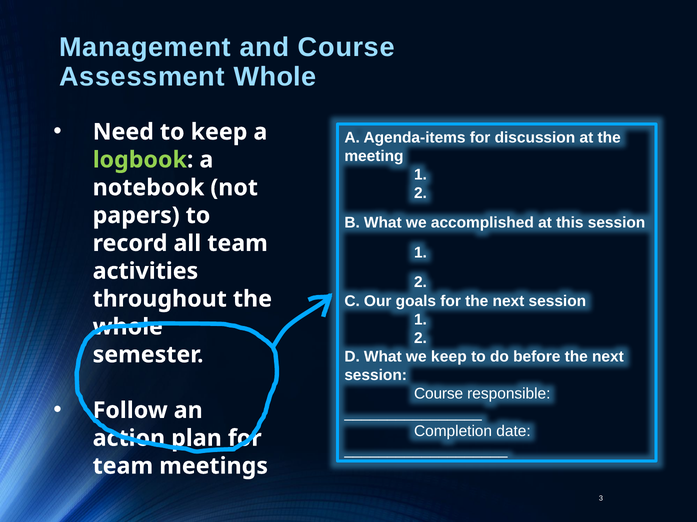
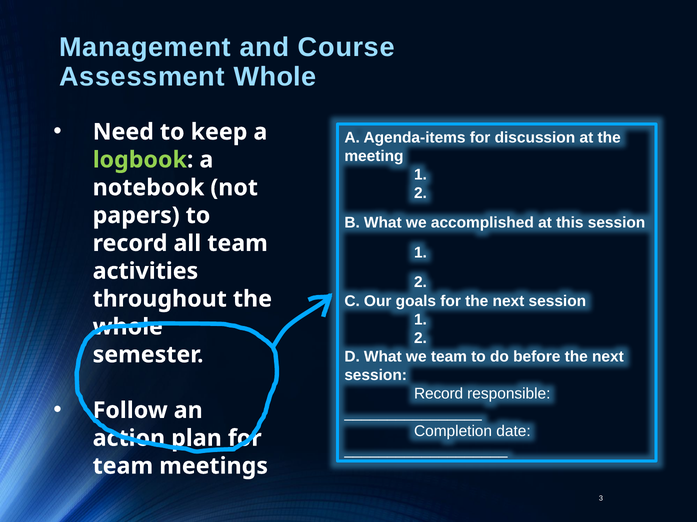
we keep: keep -> team
Course at (439, 394): Course -> Record
